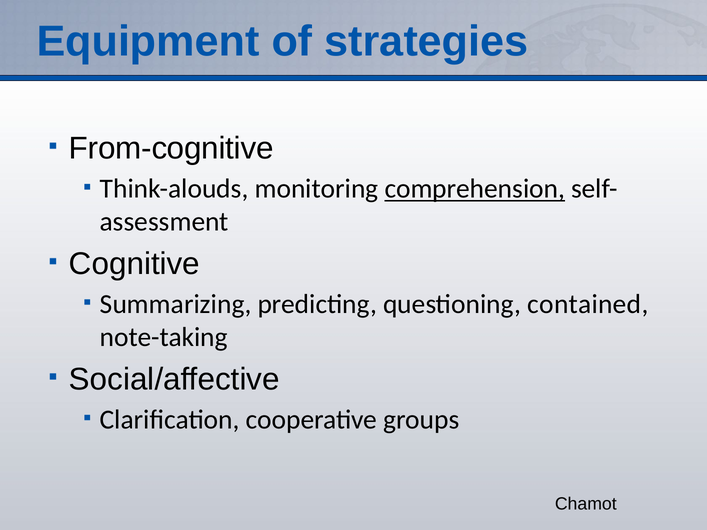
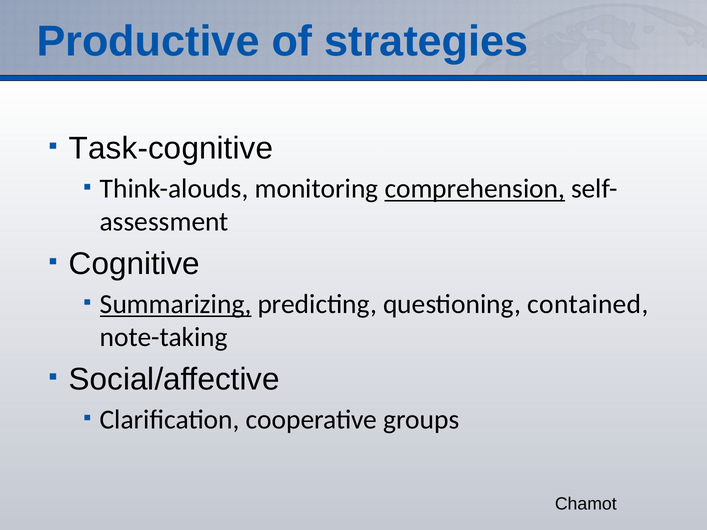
Equipment: Equipment -> Productive
From-cognitive: From-cognitive -> Task-cognitive
Summarizing underline: none -> present
